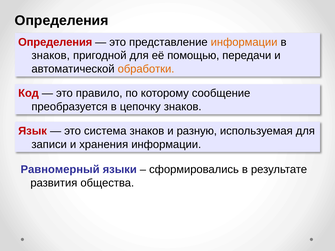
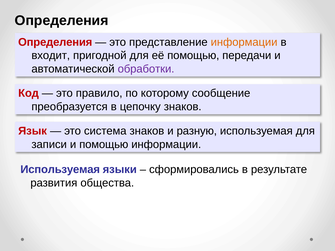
знаков at (51, 56): знаков -> входит
обработки colour: orange -> purple
и хранения: хранения -> помощью
Равномерный at (60, 170): Равномерный -> Используемая
